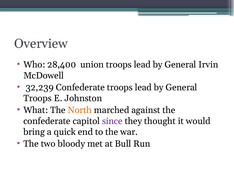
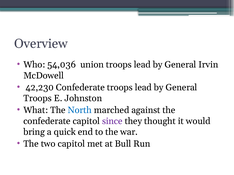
28,400: 28,400 -> 54,036
32,239: 32,239 -> 42,230
North colour: orange -> blue
two bloody: bloody -> capitol
